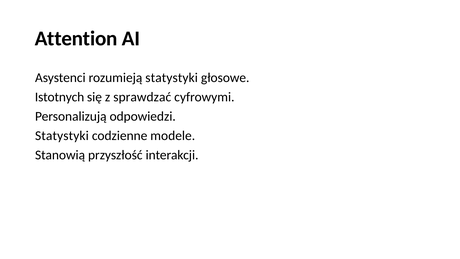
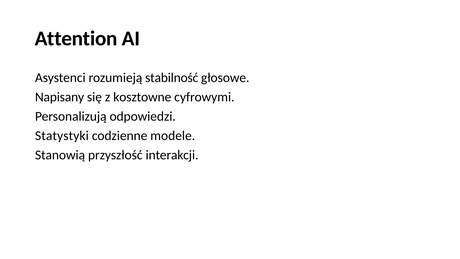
rozumieją statystyki: statystyki -> stabilność
Istotnych: Istotnych -> Napisany
sprawdzać: sprawdzać -> kosztowne
